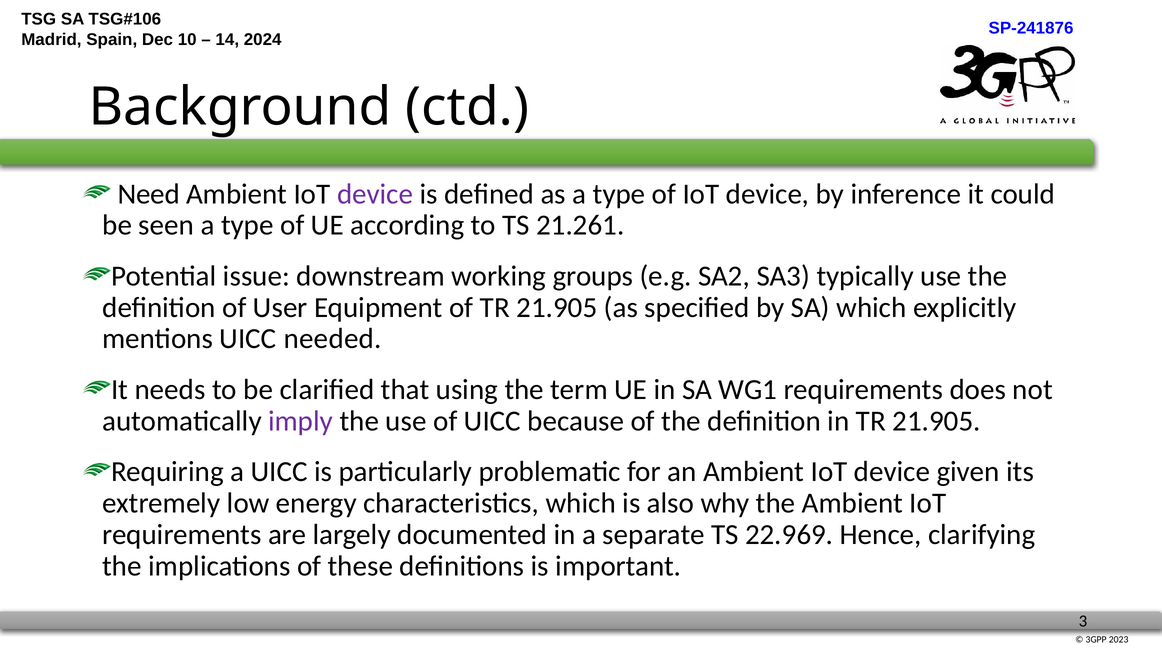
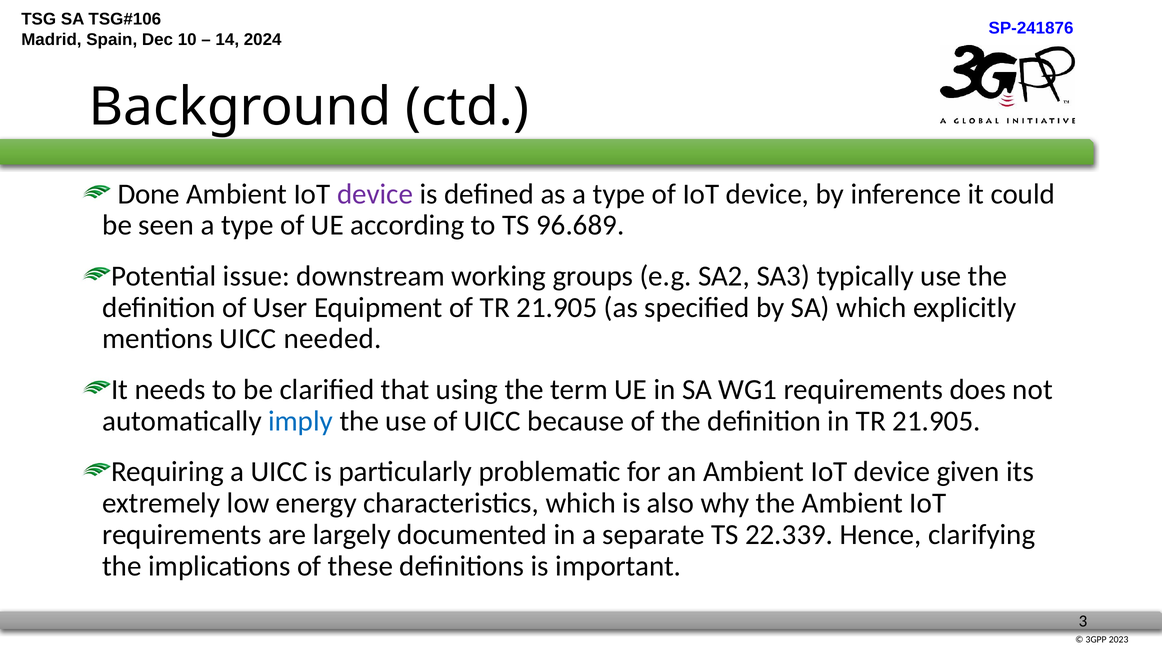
Need: Need -> Done
21.261: 21.261 -> 96.689
imply colour: purple -> blue
22.969: 22.969 -> 22.339
